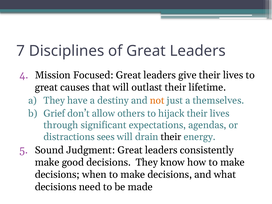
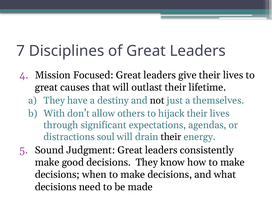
not colour: orange -> black
Grief: Grief -> With
sees: sees -> soul
